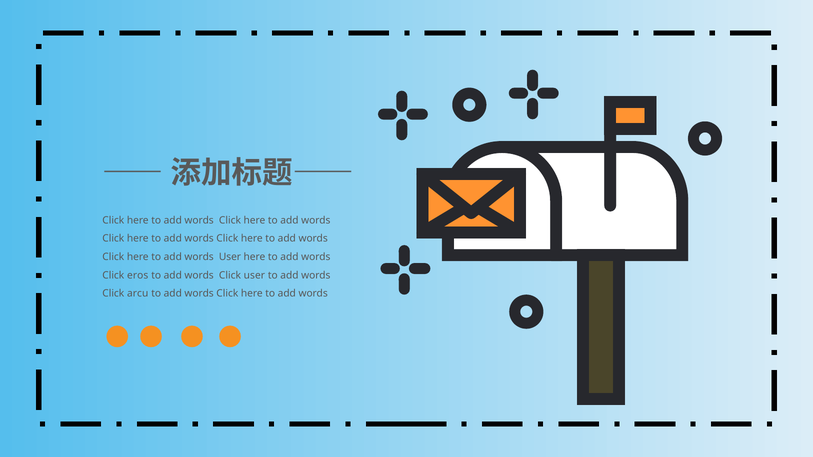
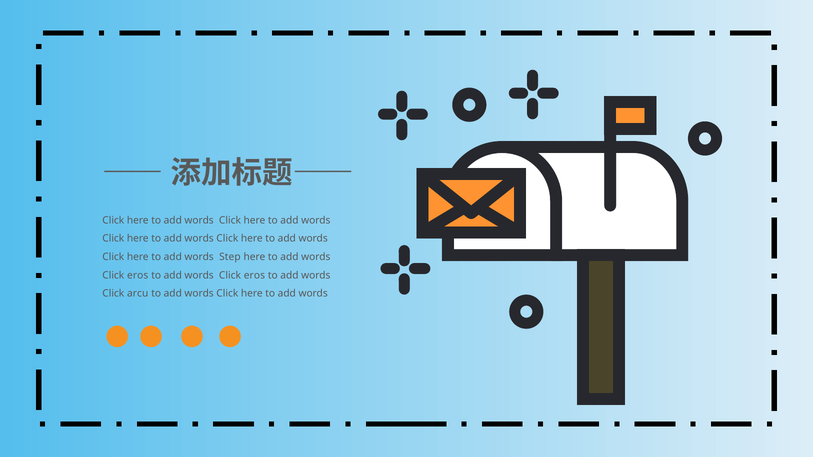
words User: User -> Step
user at (254, 275): user -> eros
